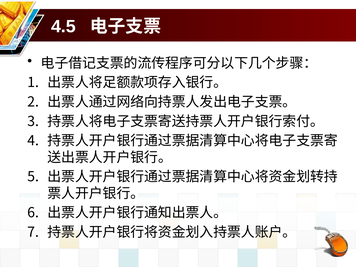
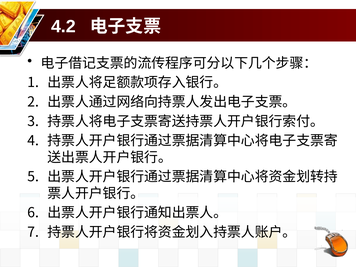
4.5: 4.5 -> 4.2
